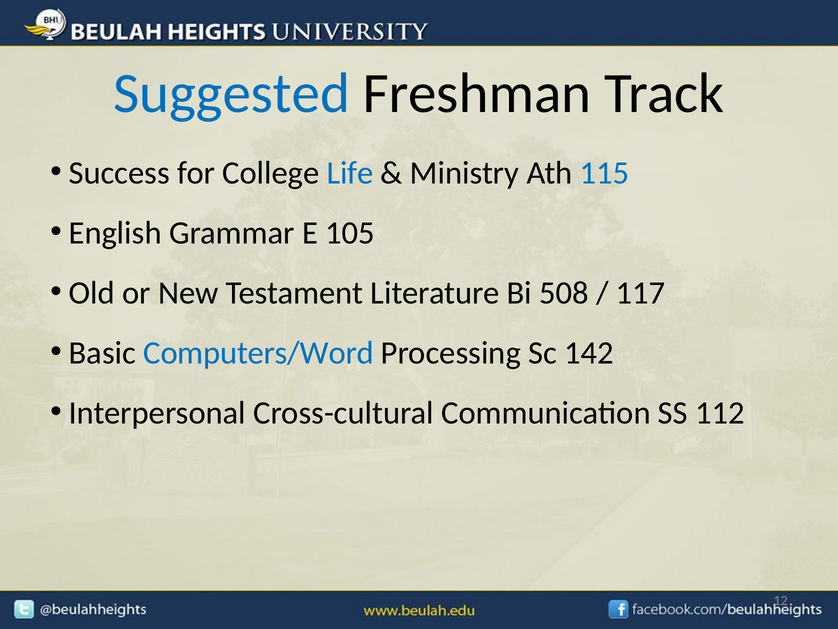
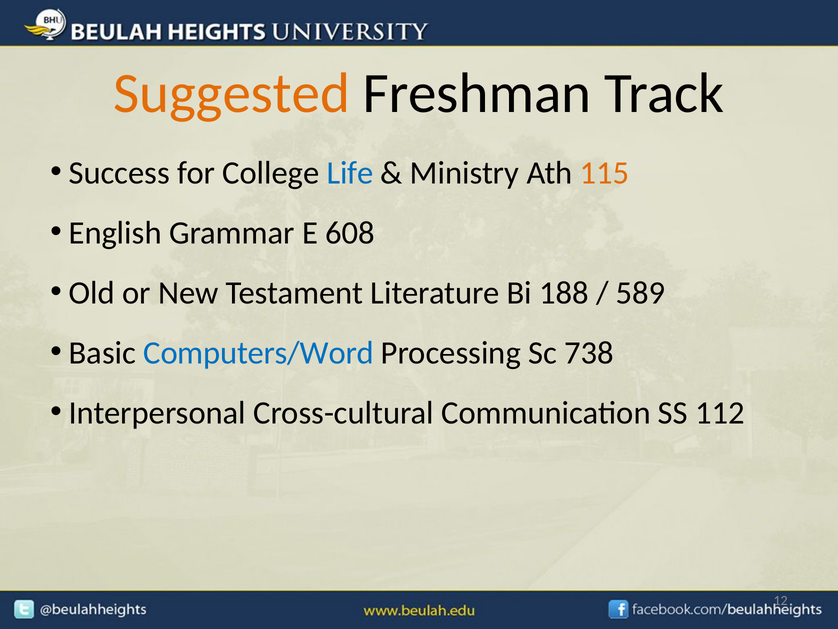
Suggested colour: blue -> orange
115 colour: blue -> orange
105: 105 -> 608
508: 508 -> 188
117: 117 -> 589
142: 142 -> 738
